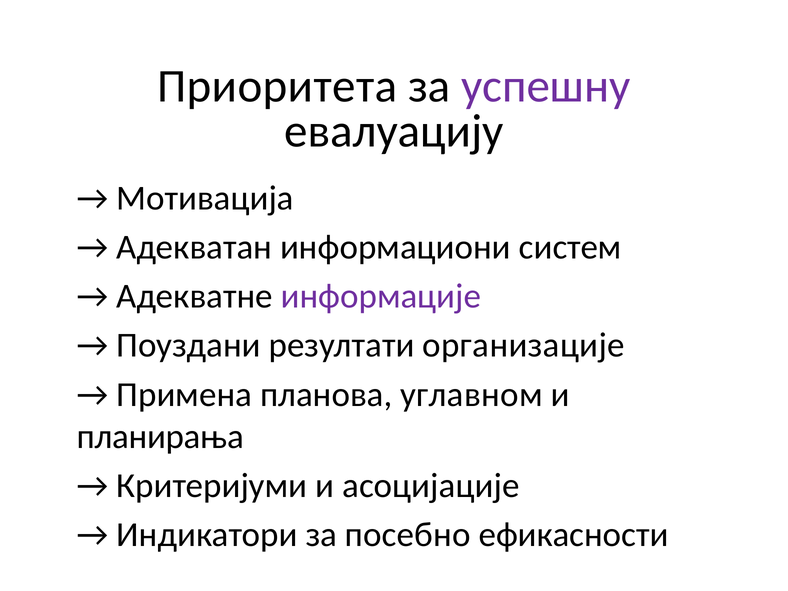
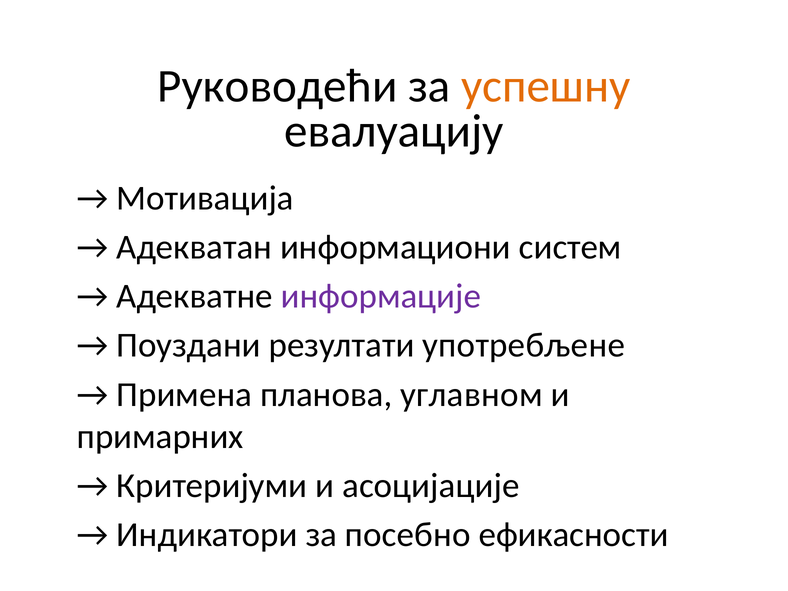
Приоритета: Приоритета -> Руководећи
успешну colour: purple -> orange
организације: организације -> употребљене
планирања: планирања -> примарних
